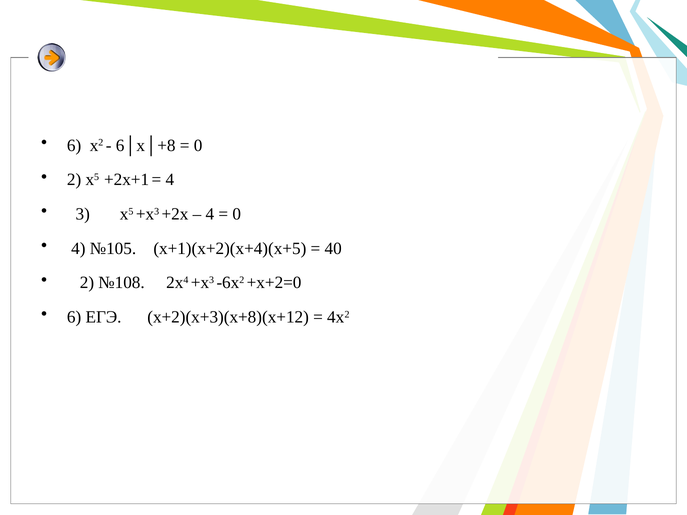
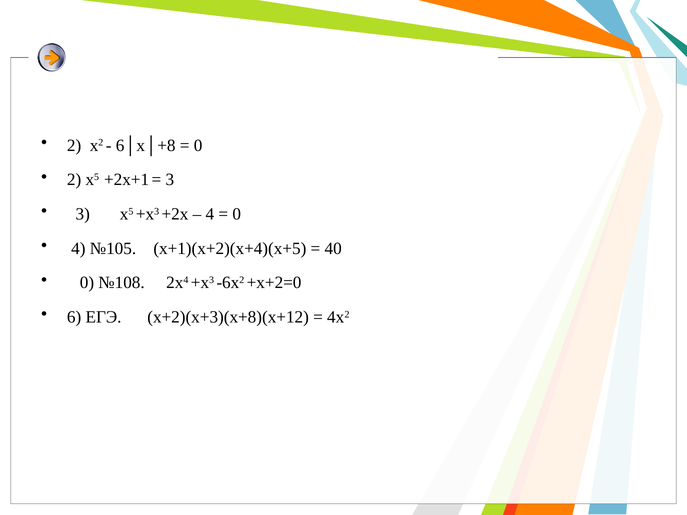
6 at (74, 145): 6 -> 2
4 at (170, 180): 4 -> 3
2 at (87, 283): 2 -> 0
